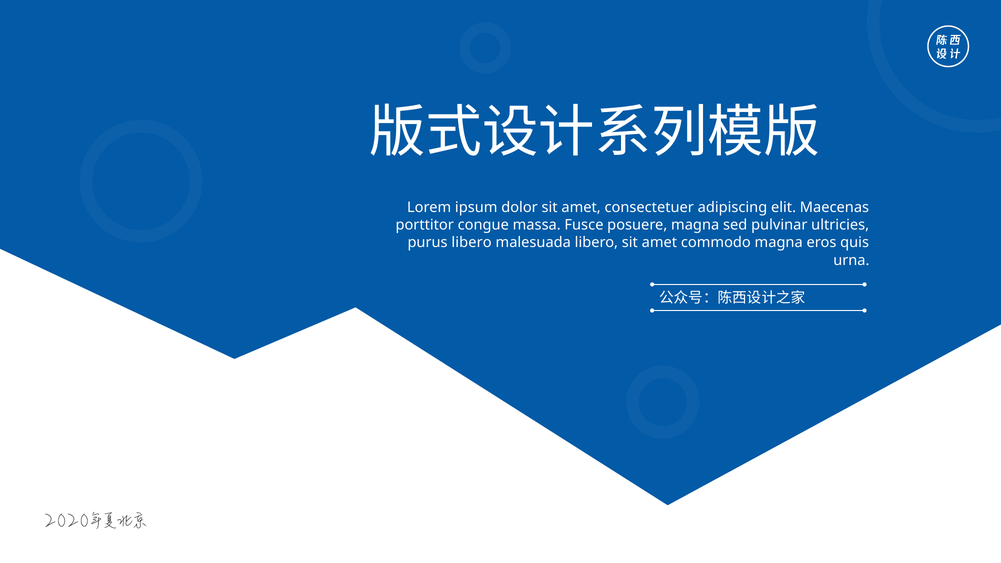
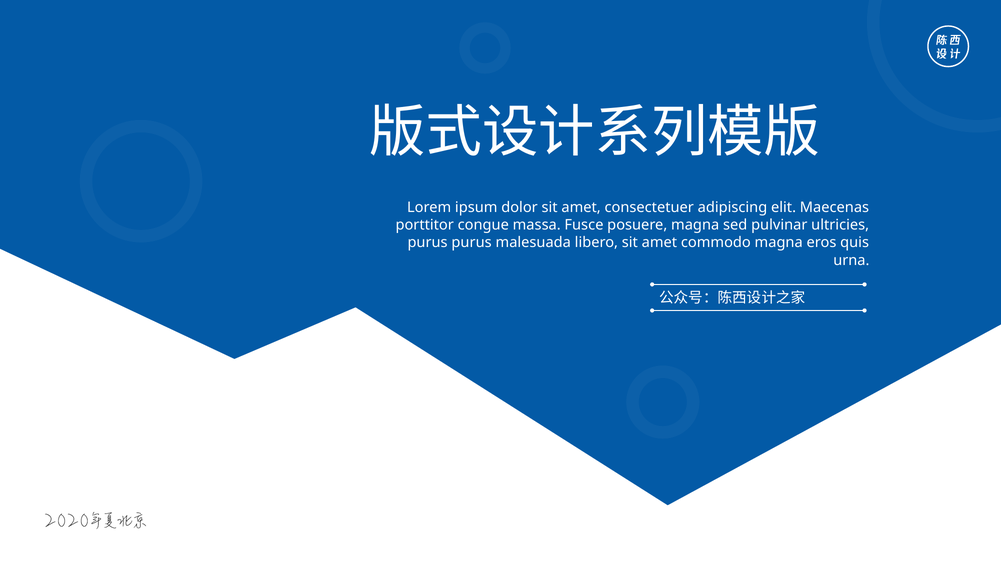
purus libero: libero -> purus
